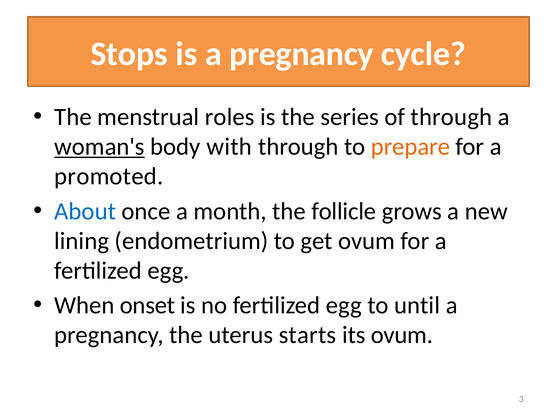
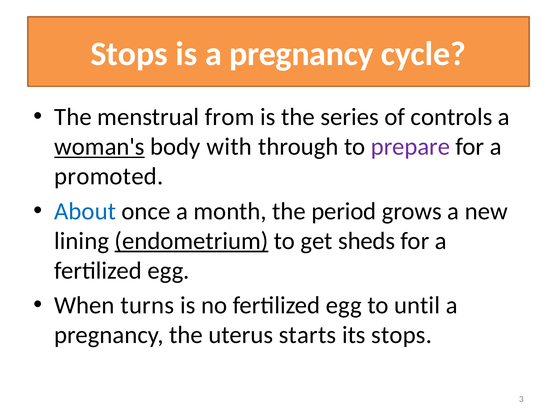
roles: roles -> from
of through: through -> controls
prepare colour: orange -> purple
follicle: follicle -> period
endometrium underline: none -> present
get ovum: ovum -> sheds
onset: onset -> turns
its ovum: ovum -> stops
